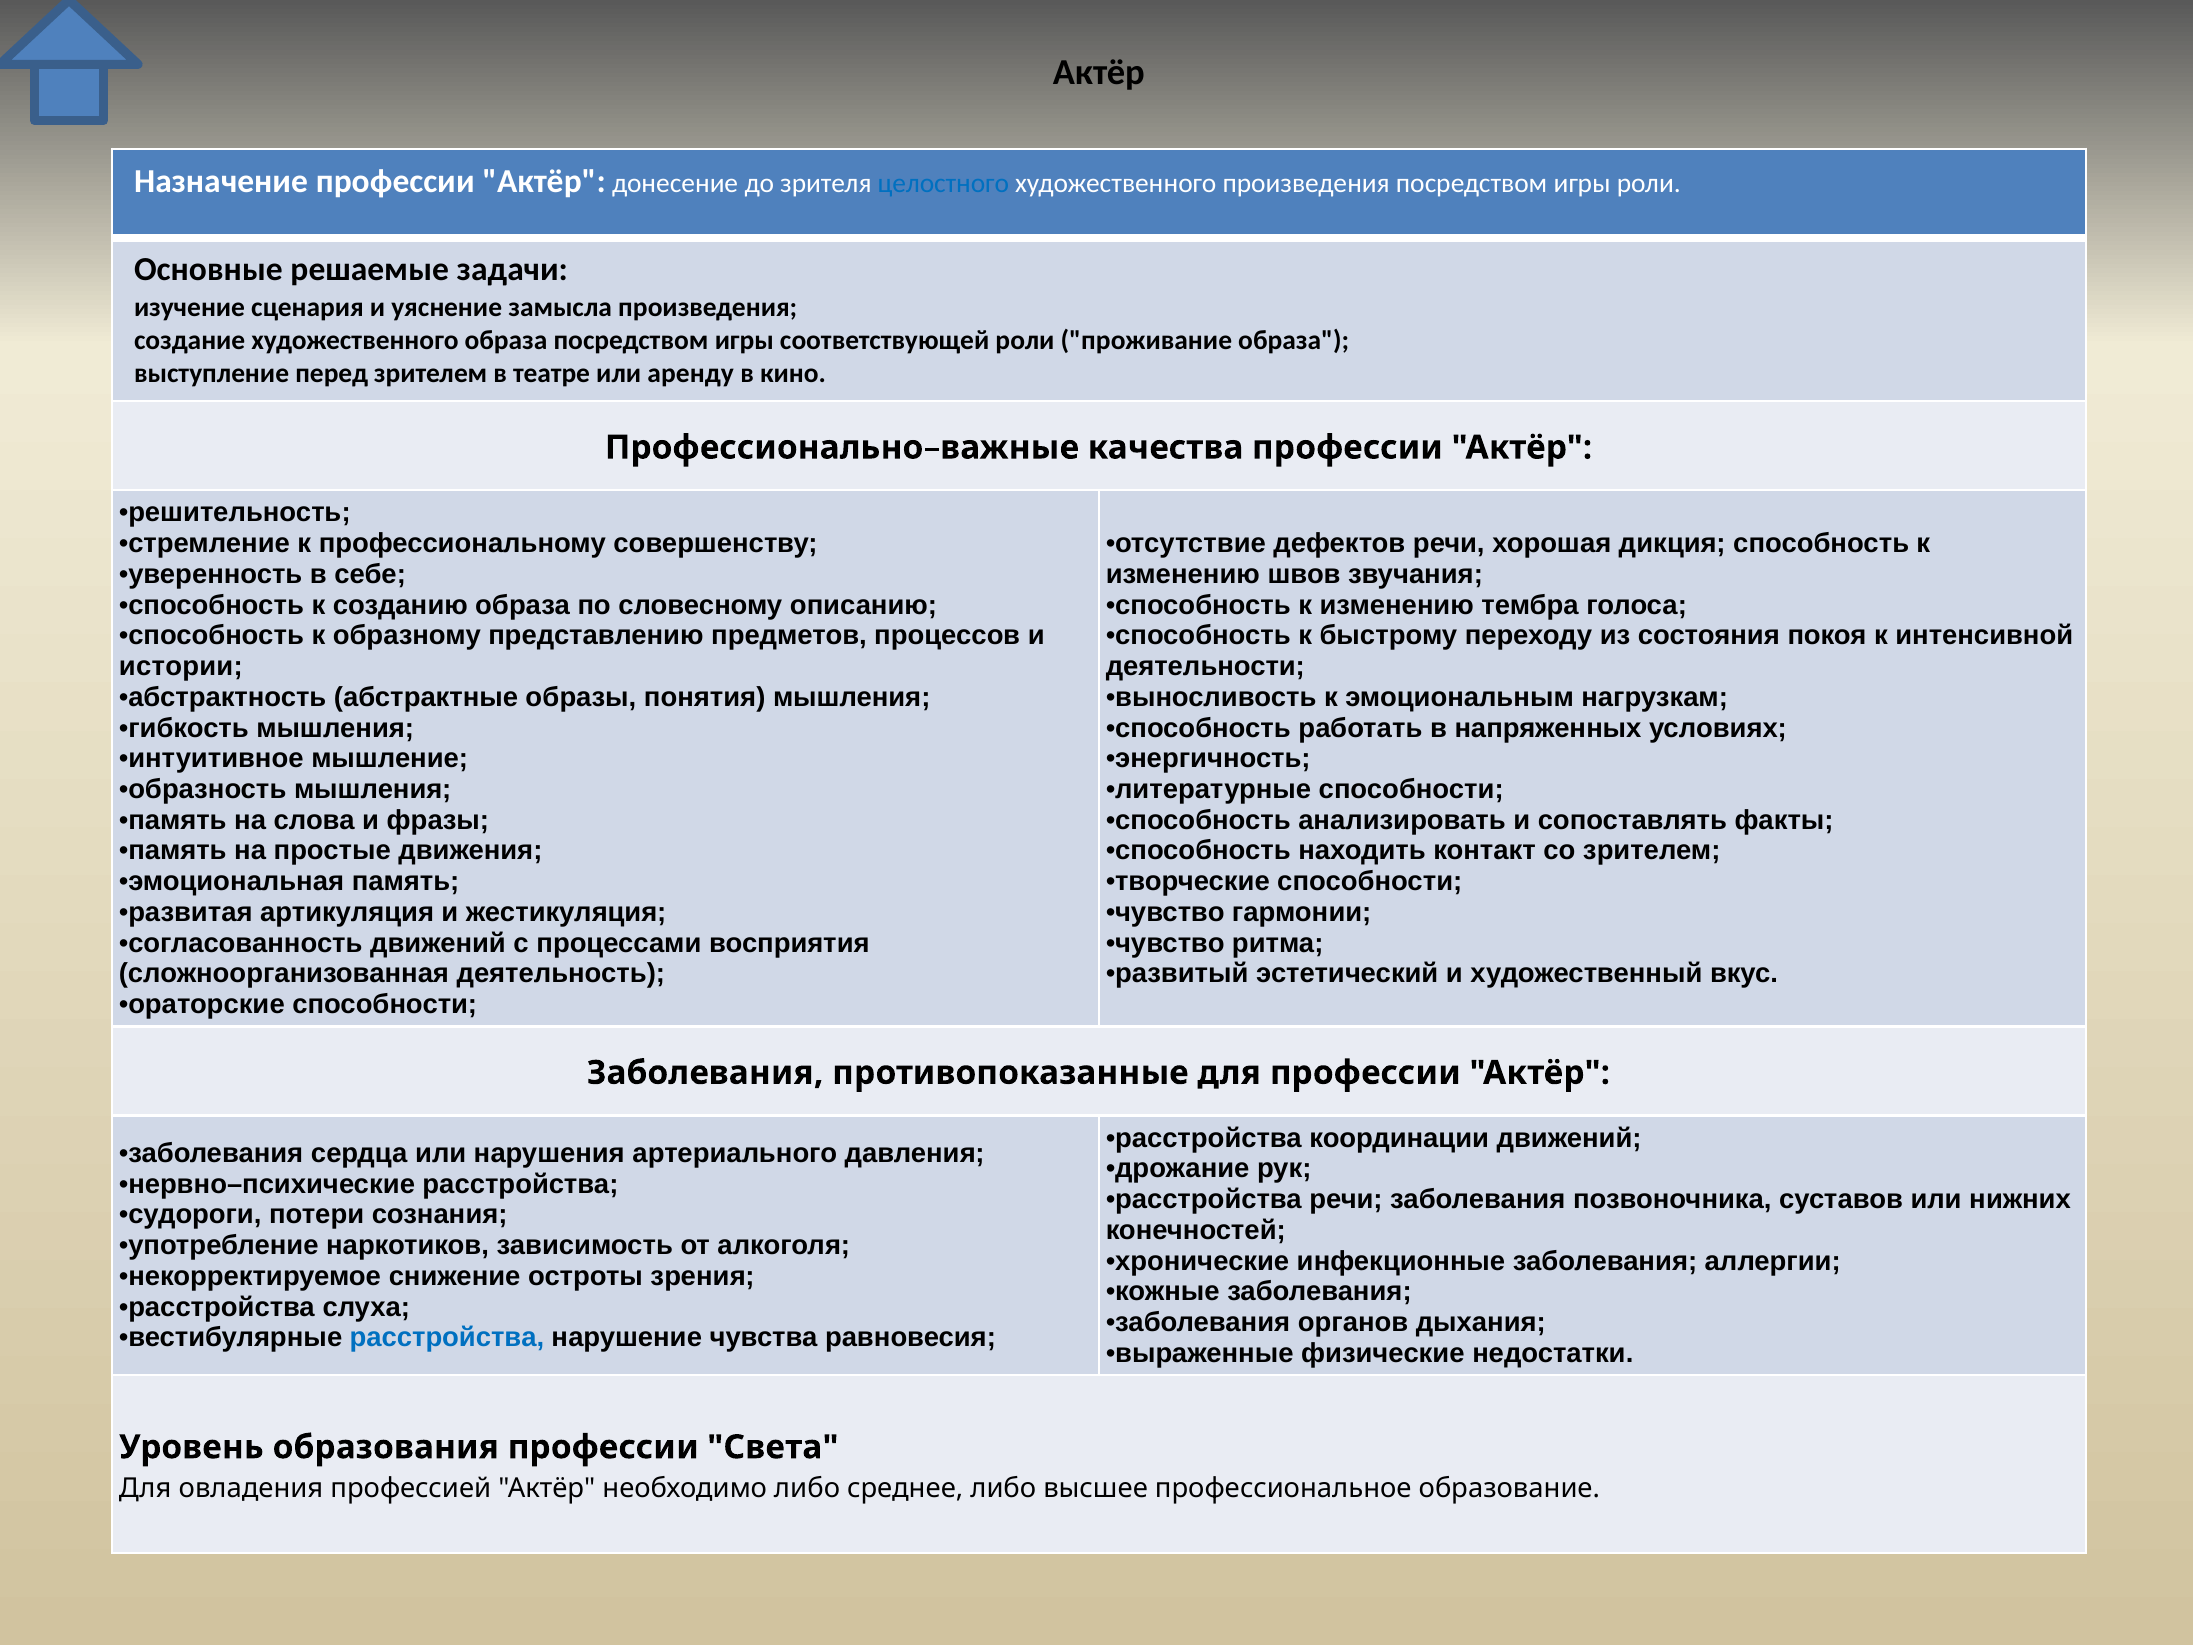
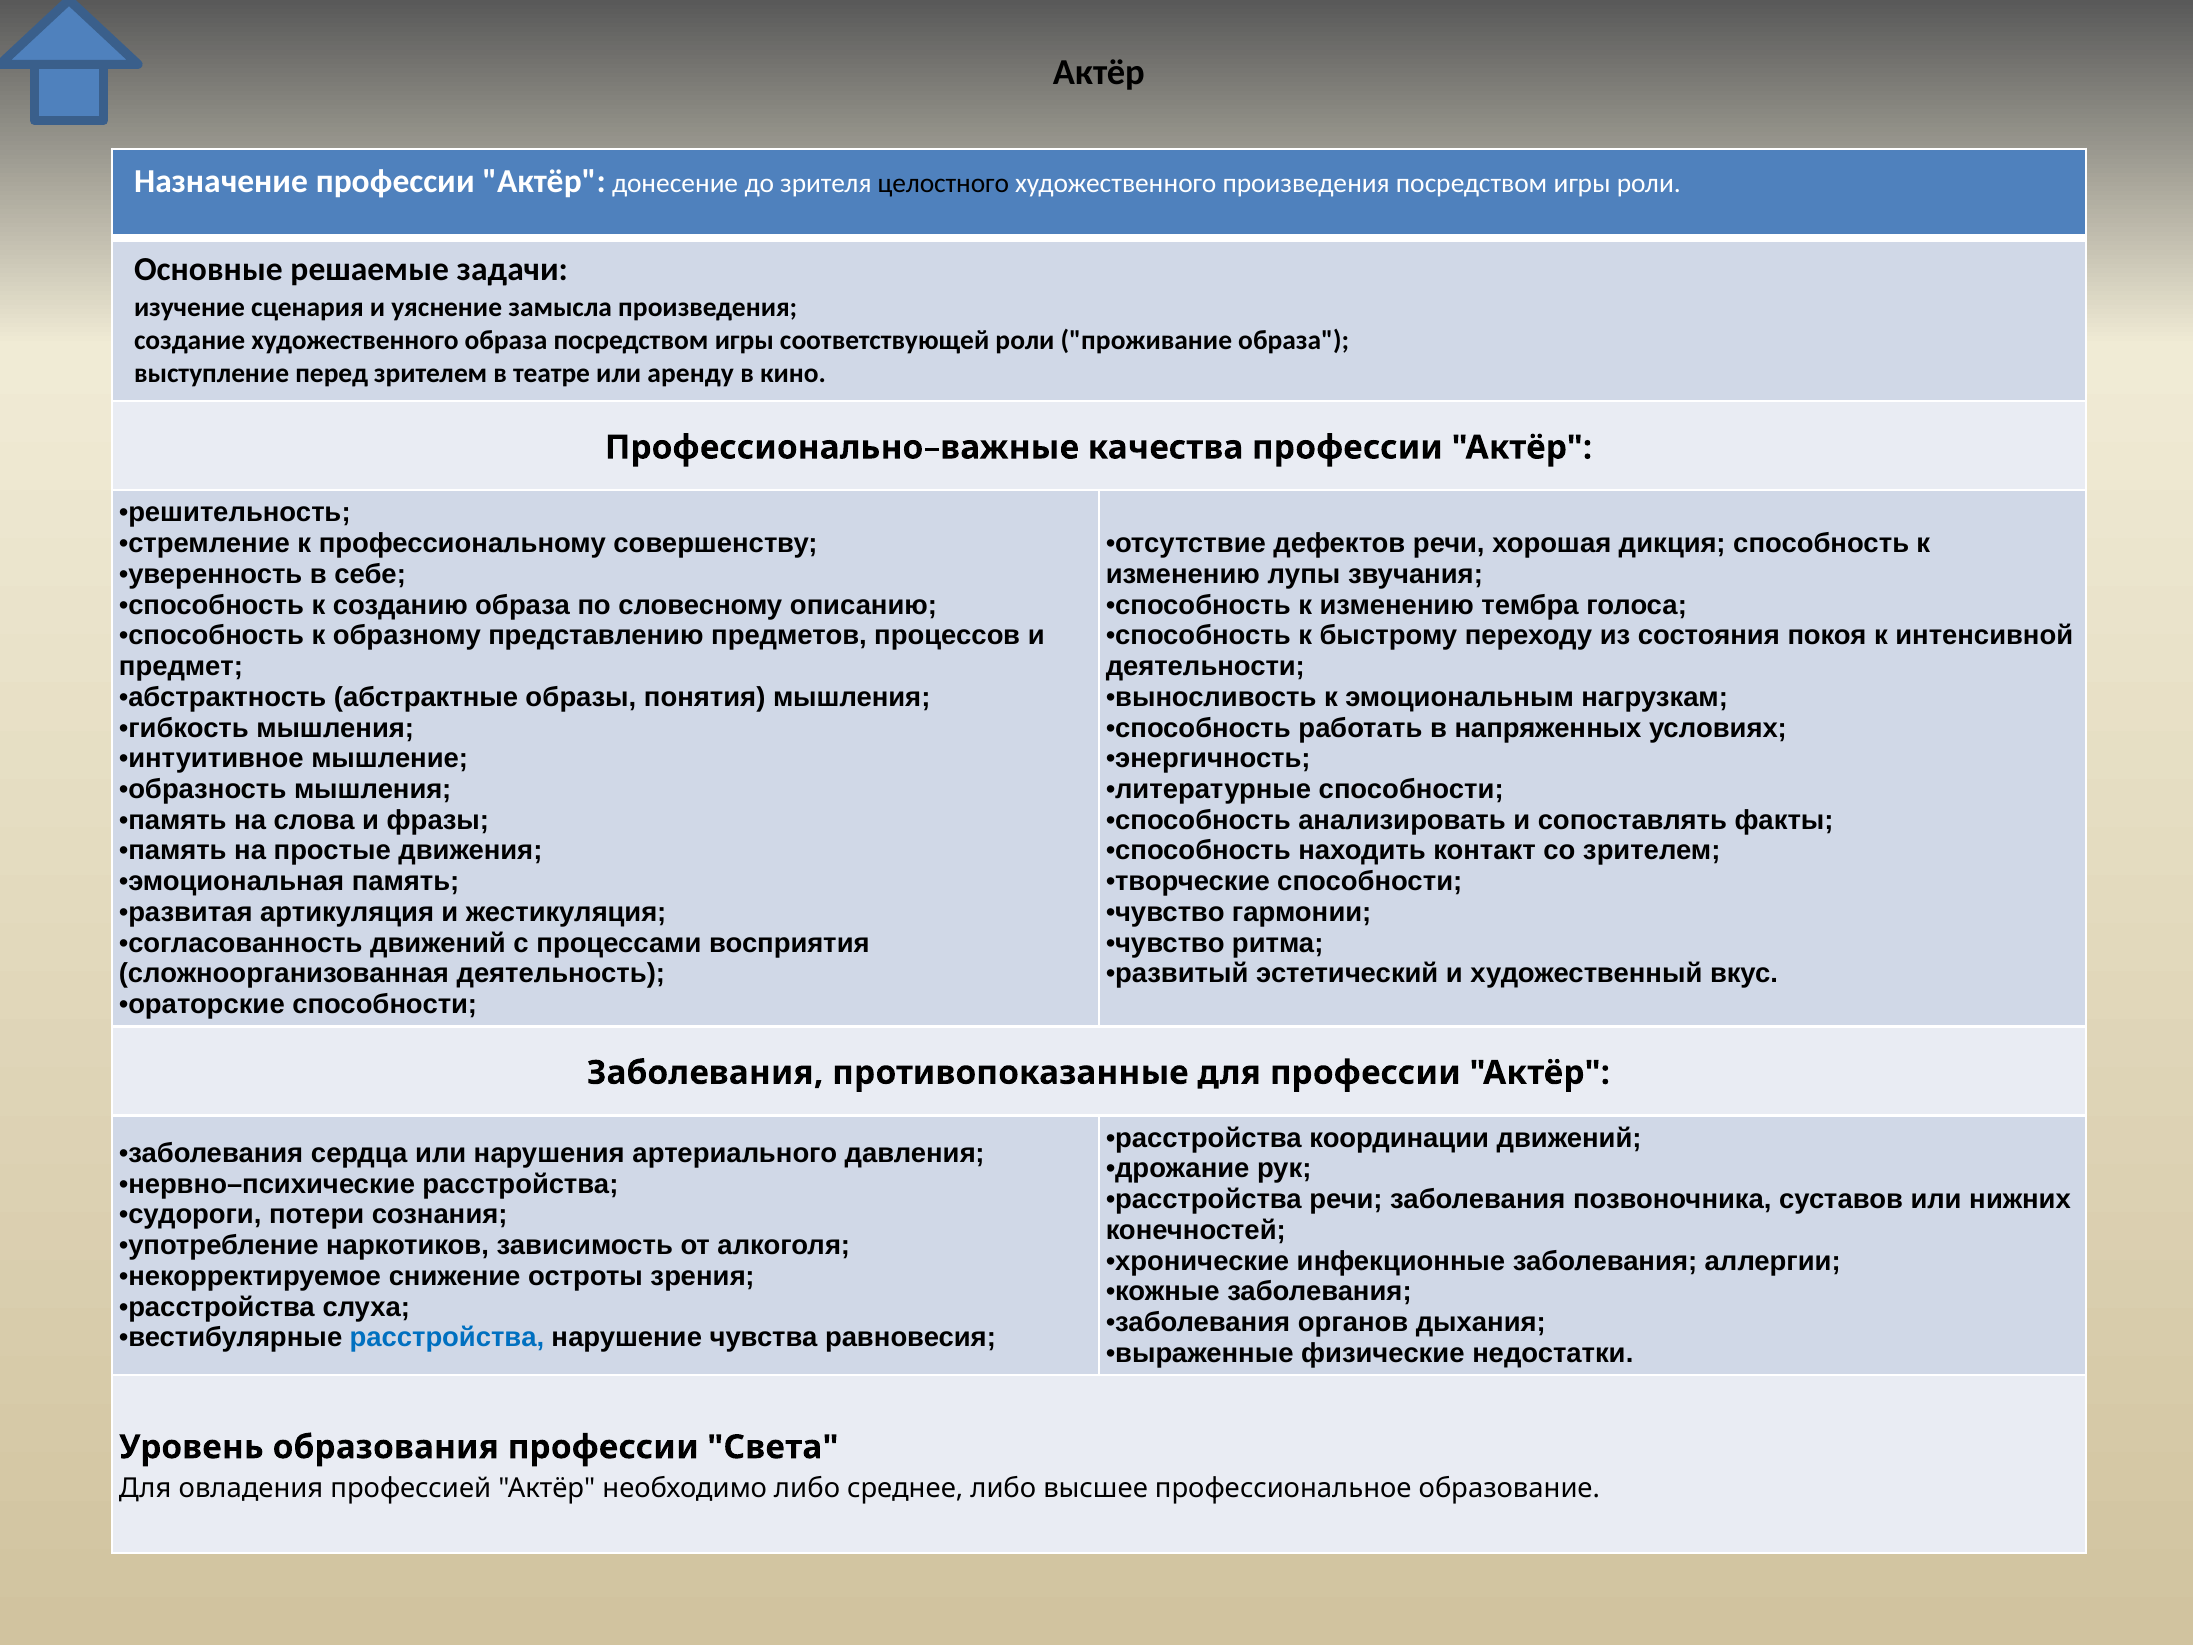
целостного colour: blue -> black
швов: швов -> лупы
истории: истории -> предмет
